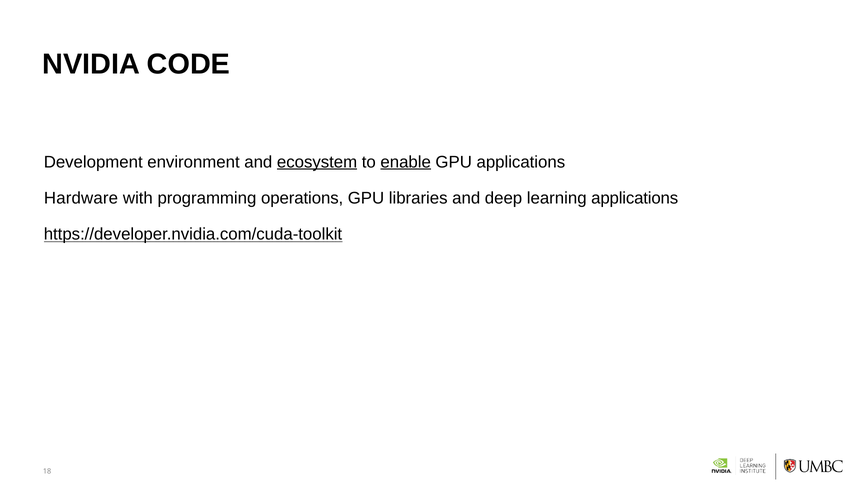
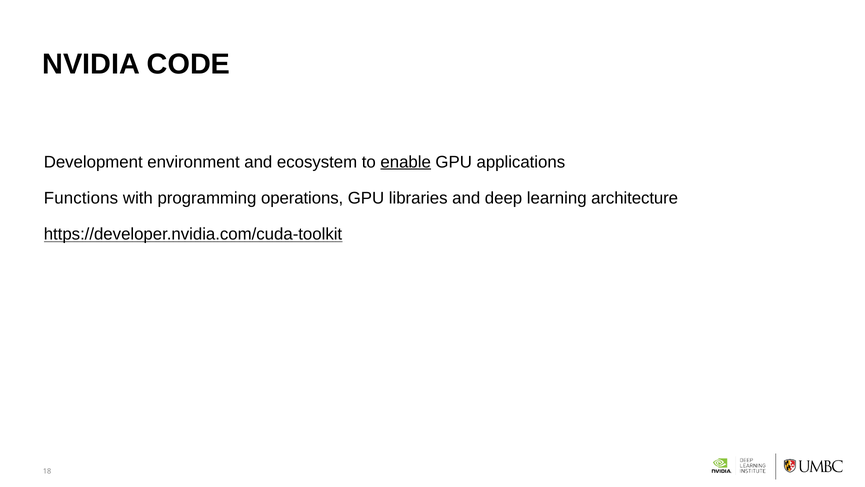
ecosystem underline: present -> none
Hardware: Hardware -> Functions
learning applications: applications -> architecture
